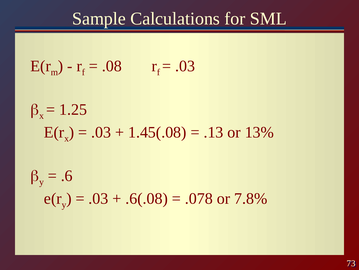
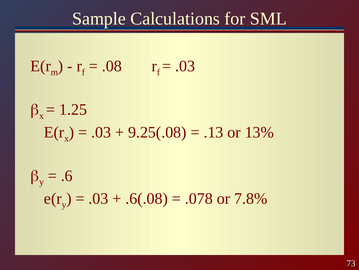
1.45(.08: 1.45(.08 -> 9.25(.08
